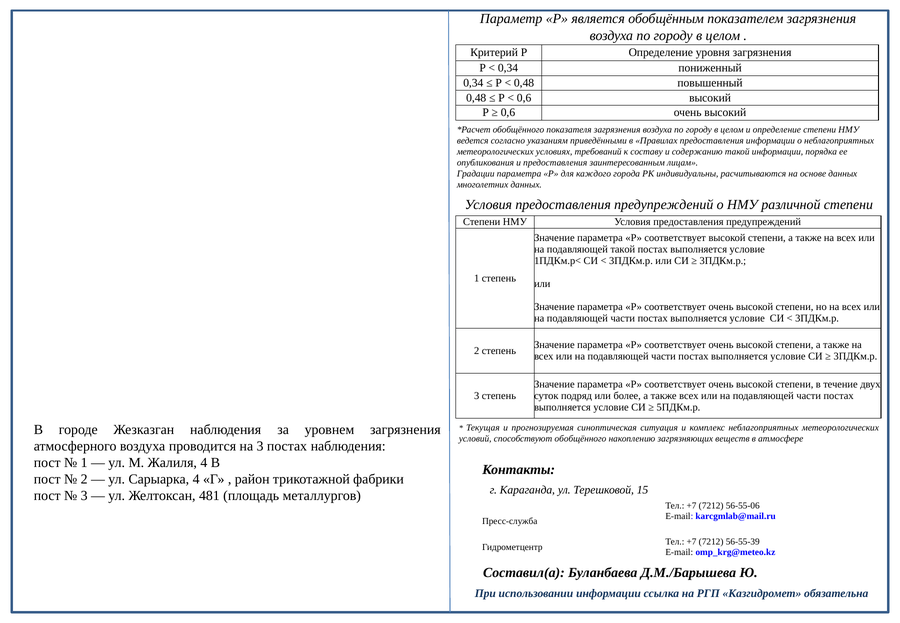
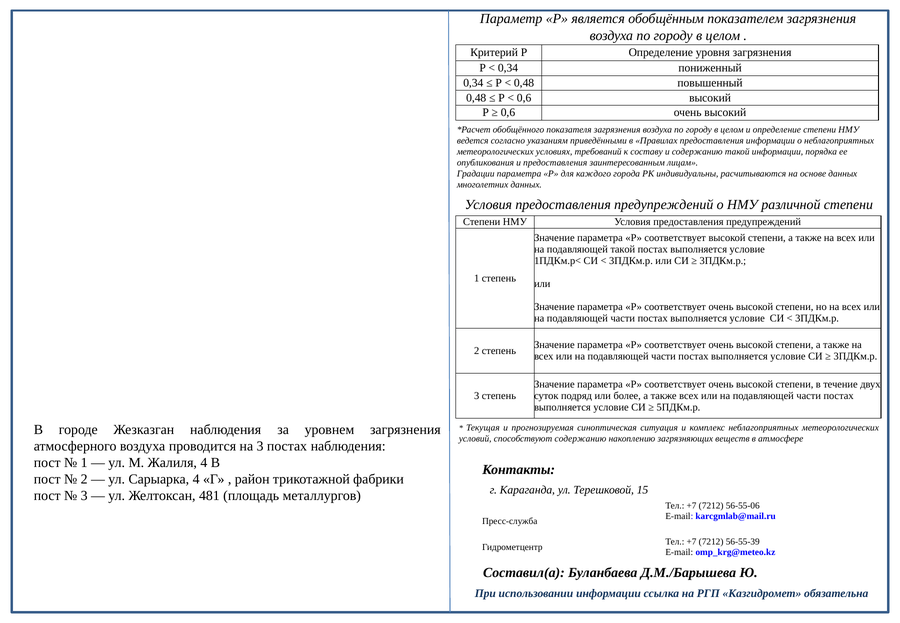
способствуют обобщённого: обобщённого -> содержанию
